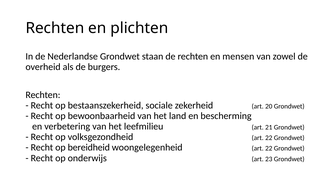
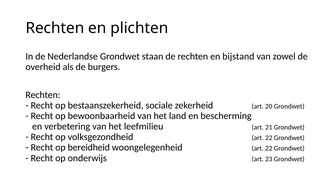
mensen: mensen -> bijstand
